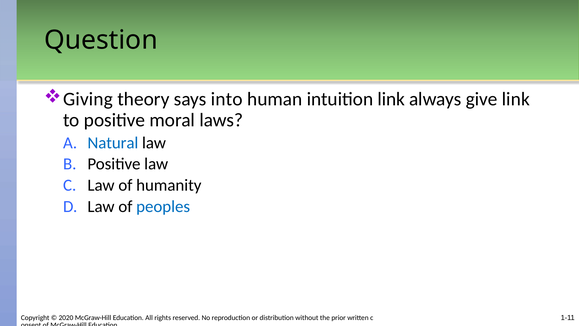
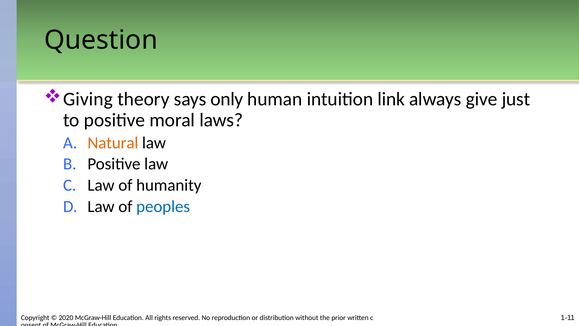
into: into -> only
give link: link -> just
Natural colour: blue -> orange
